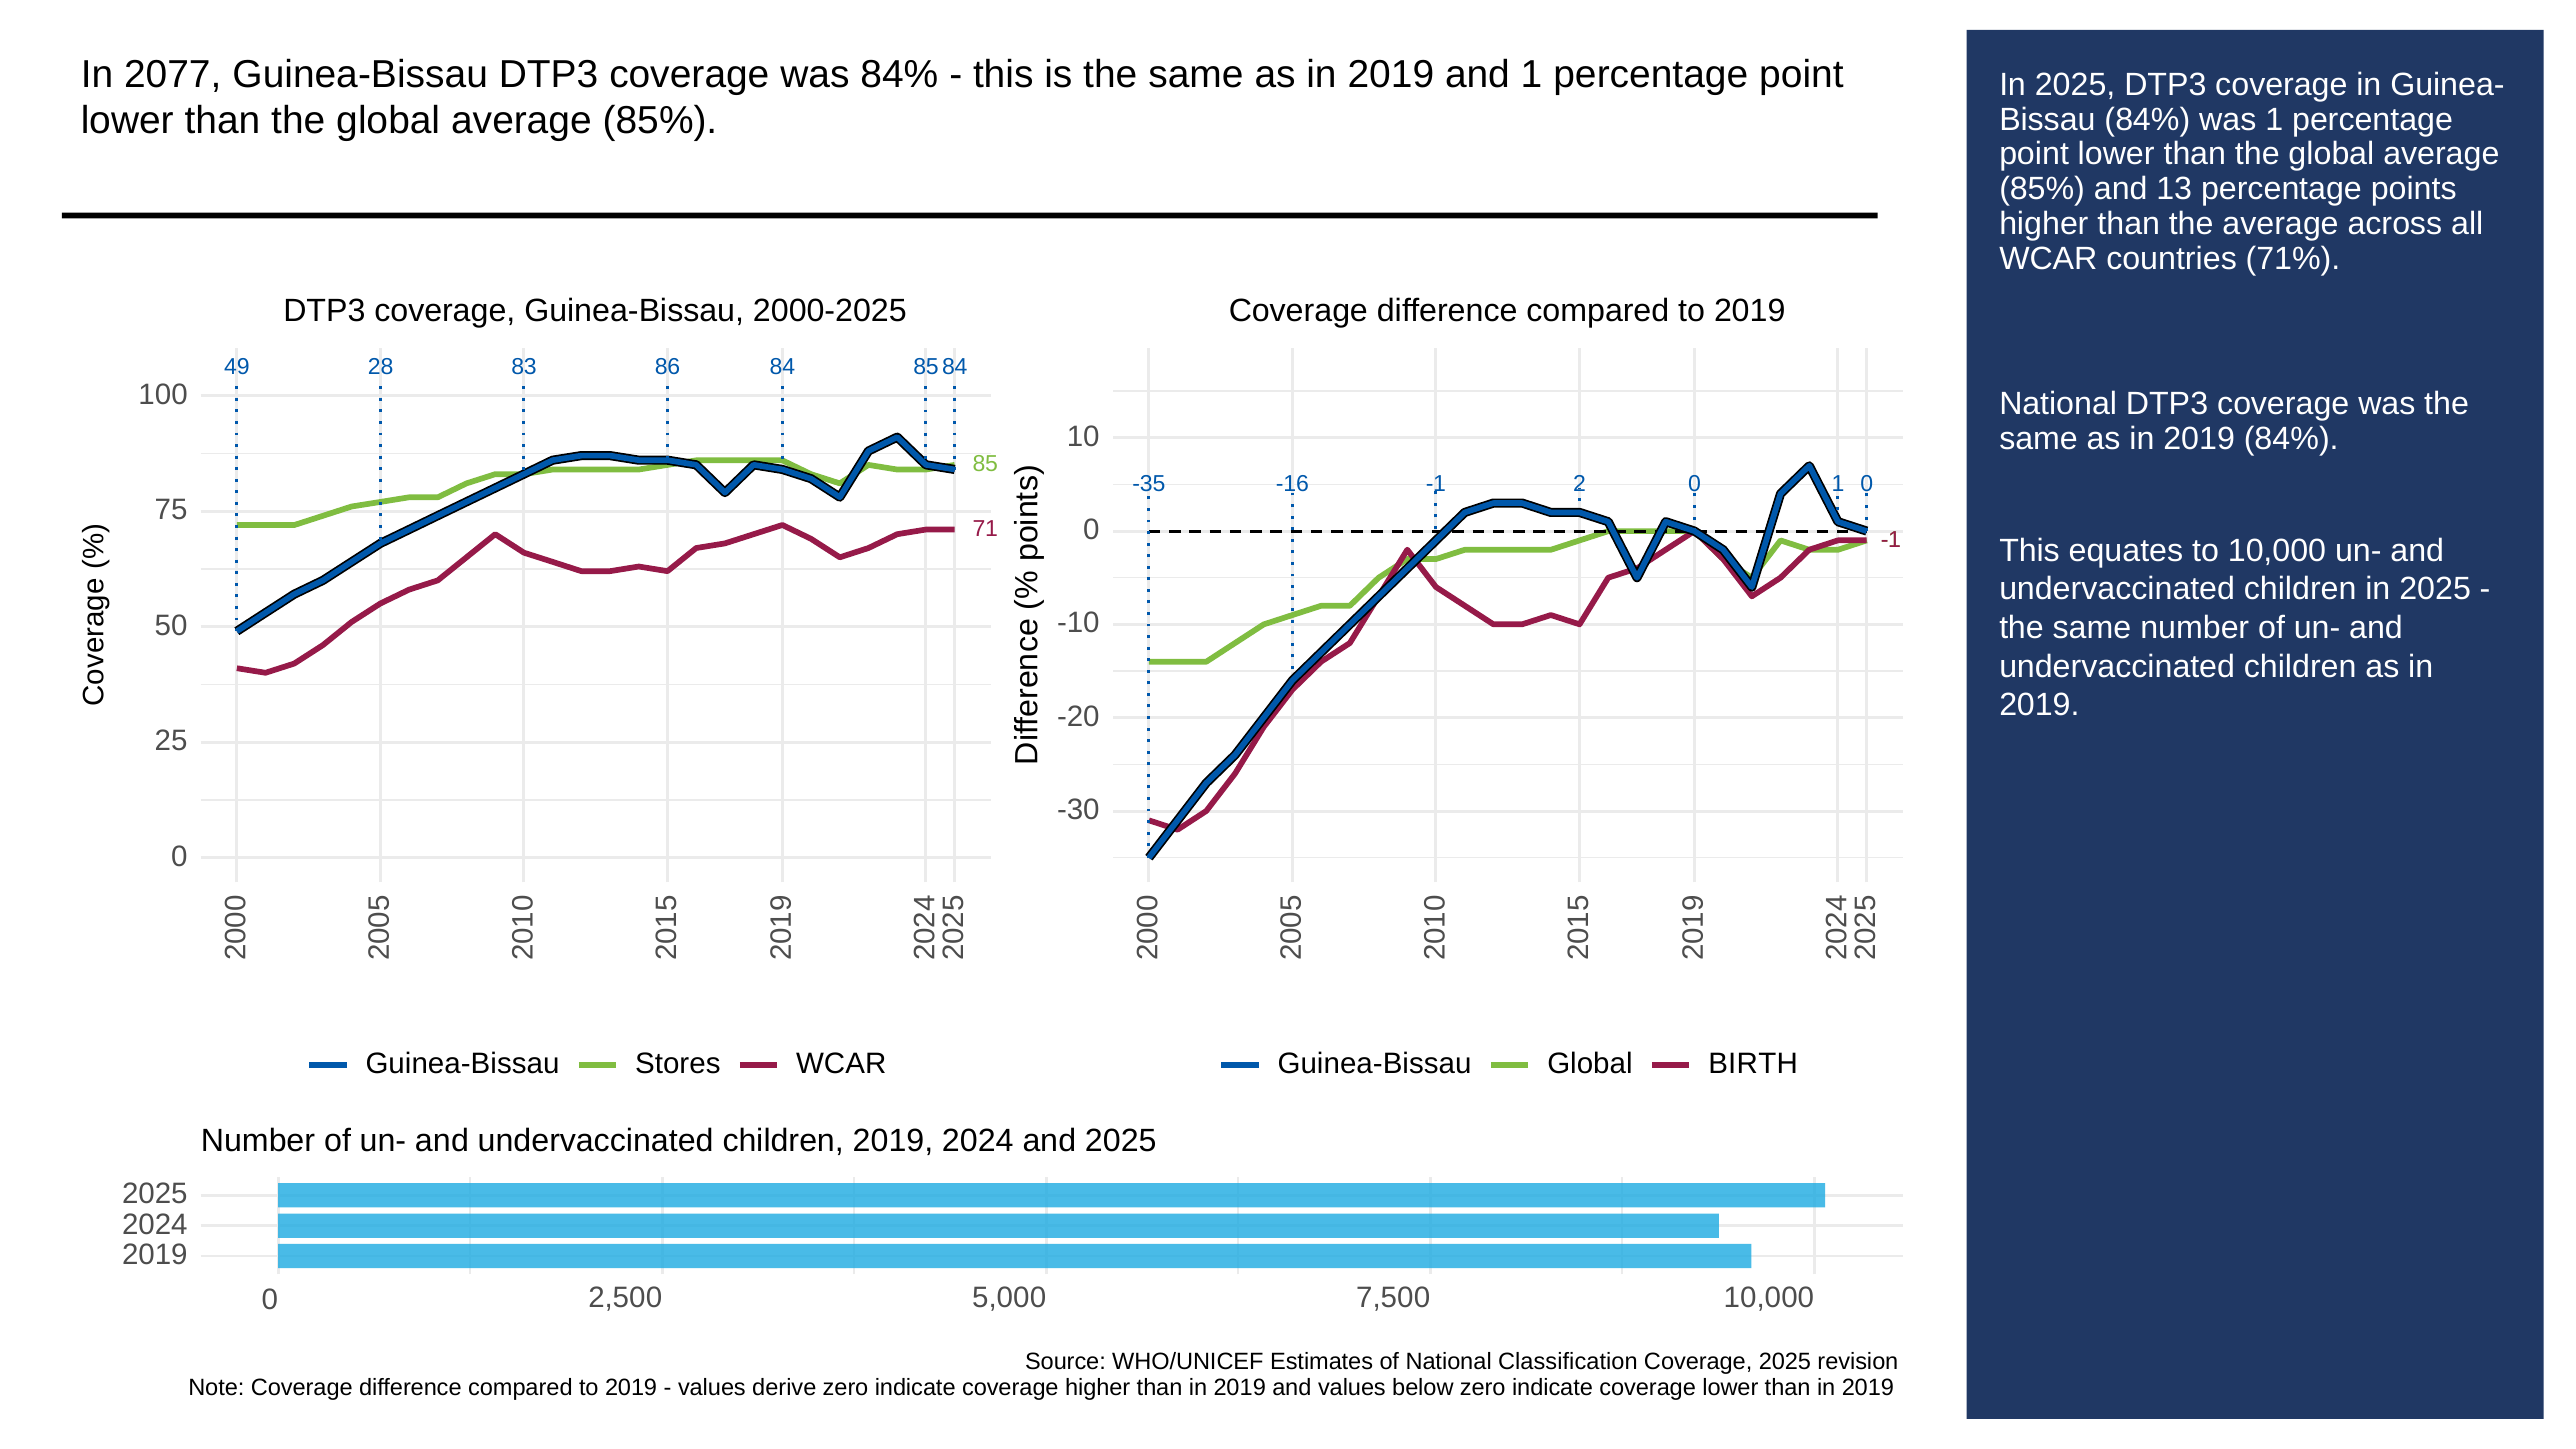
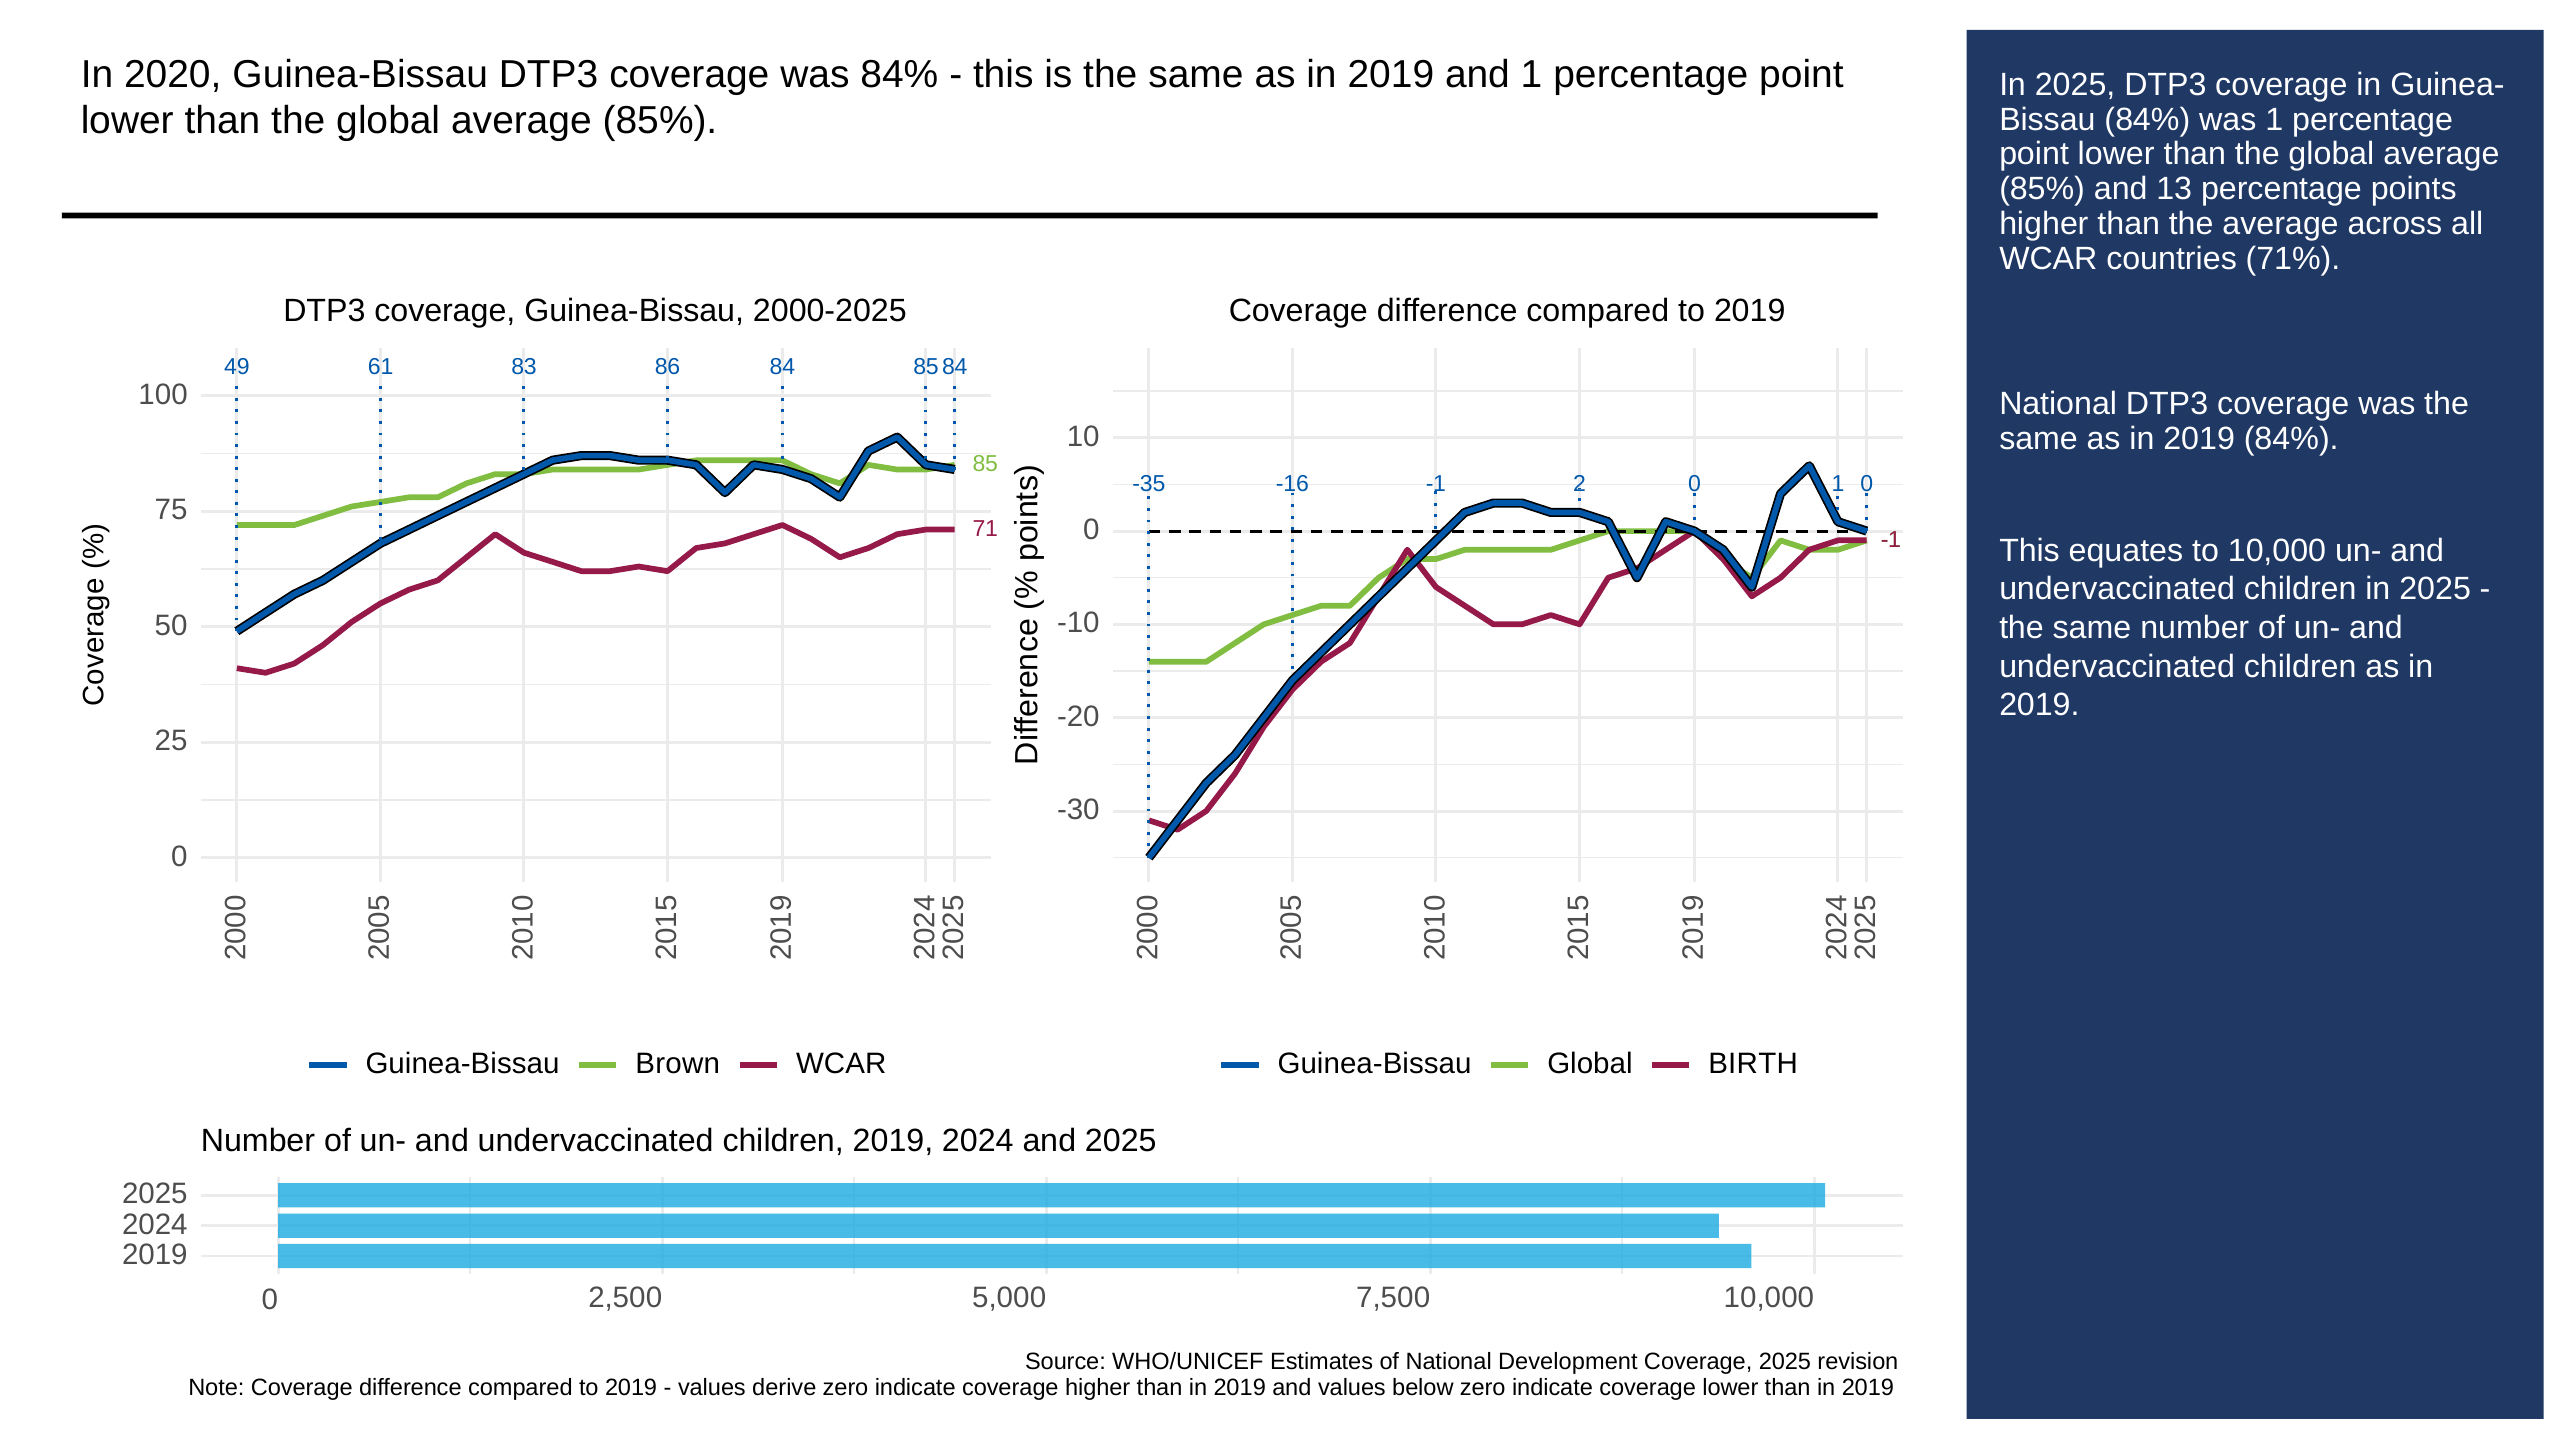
2077: 2077 -> 2020
28: 28 -> 61
Stores: Stores -> Brown
Classification: Classification -> Development
